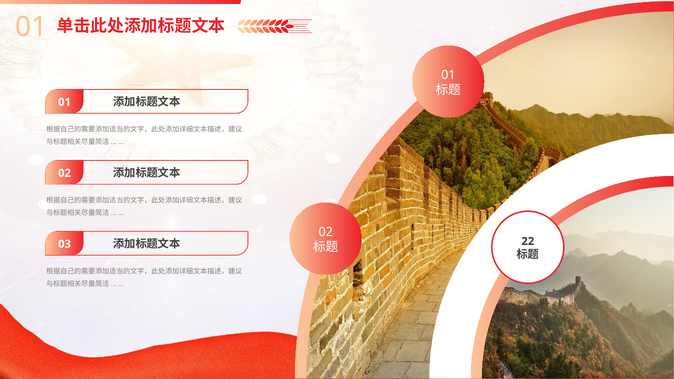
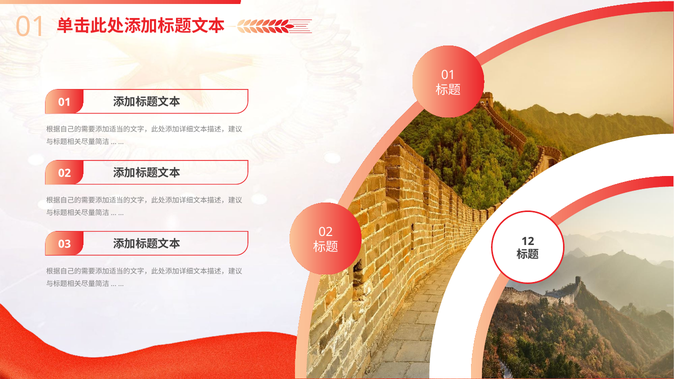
22: 22 -> 12
